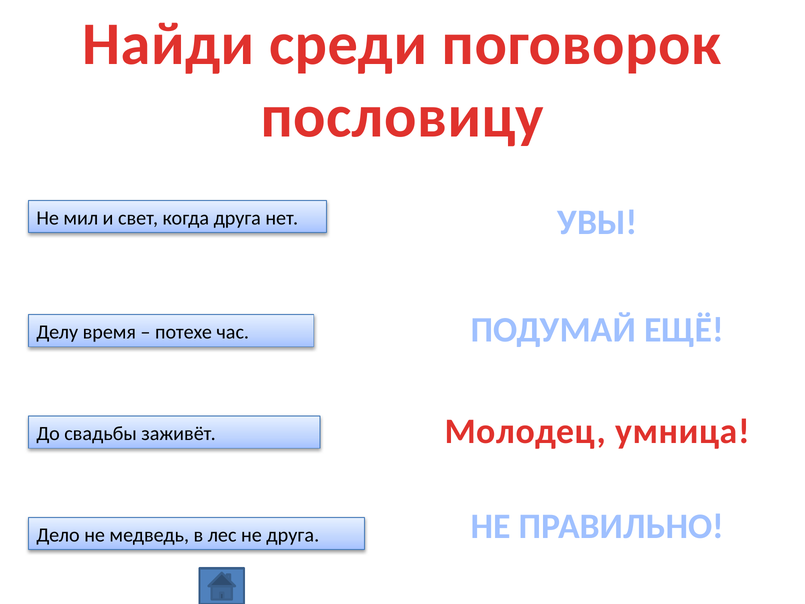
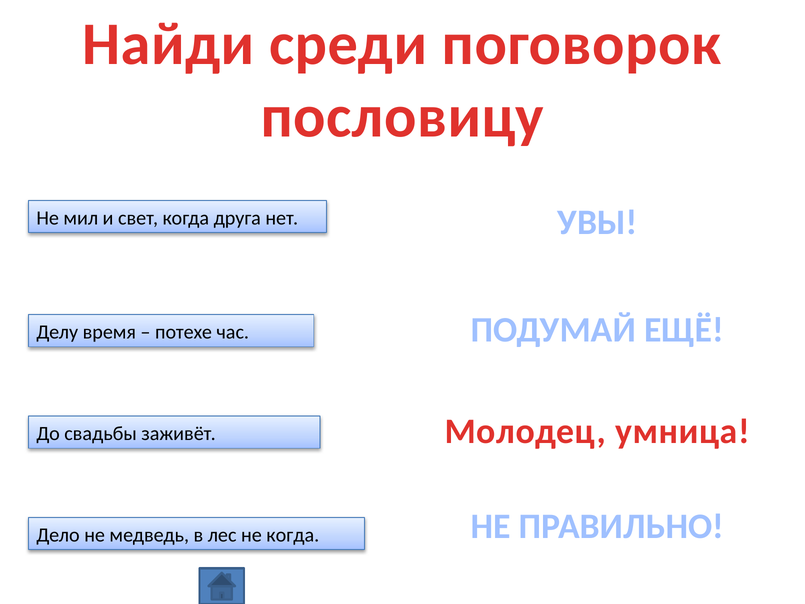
не друга: друга -> когда
